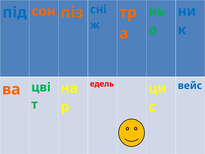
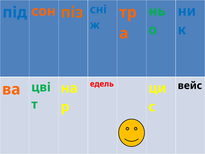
вейс colour: blue -> black
